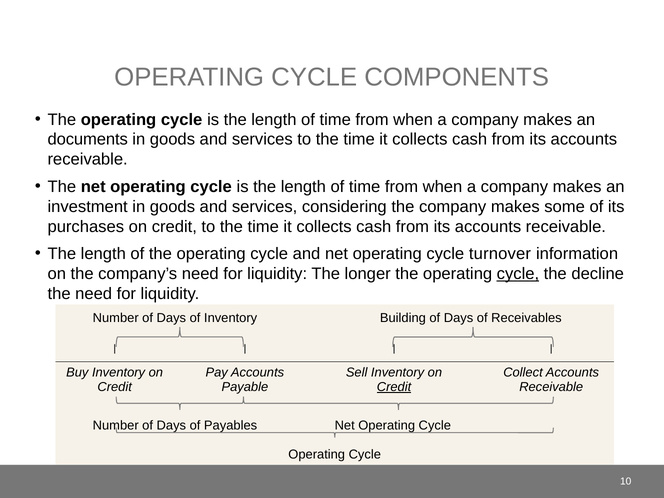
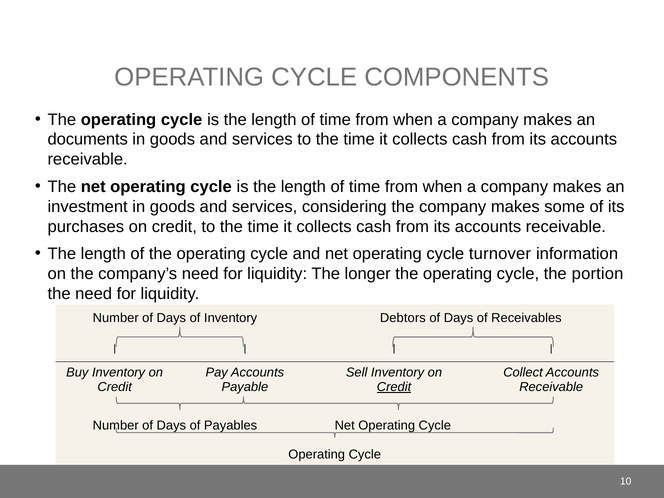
cycle at (518, 274) underline: present -> none
decline: decline -> portion
Building: Building -> Debtors
